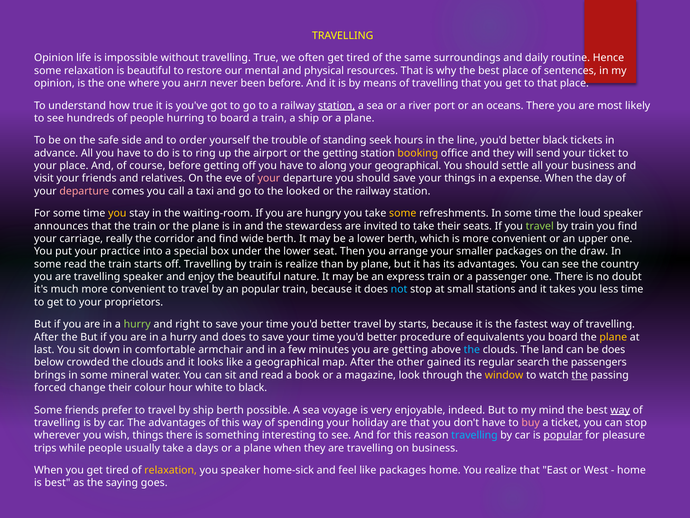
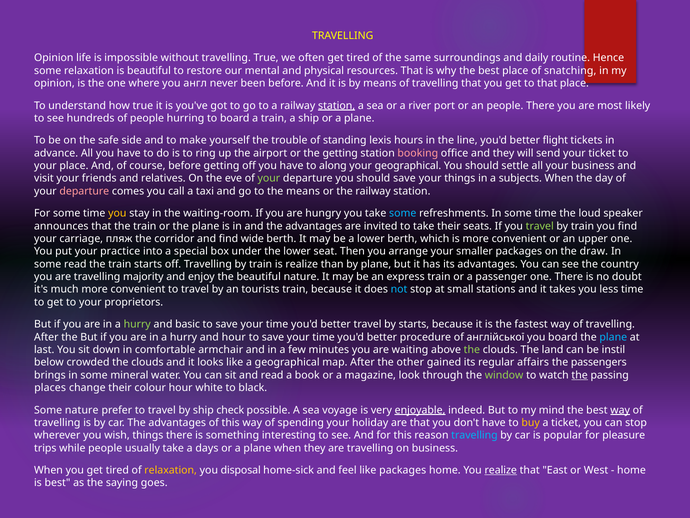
sentences: sentences -> snatching
an oceans: oceans -> people
order: order -> make
seek: seek -> lexis
better black: black -> flight
booking colour: yellow -> pink
your at (269, 178) colour: pink -> light green
expense: expense -> subjects
the looked: looked -> means
some at (403, 213) colour: yellow -> light blue
and the stewardess: stewardess -> advantages
really: really -> пляж
travelling speaker: speaker -> majority
an popular: popular -> tourists
right: right -> basic
and does: does -> hour
equivalents: equivalents -> англійської
plane at (613, 337) colour: yellow -> light blue
are getting: getting -> waiting
the at (472, 349) colour: light blue -> light green
be does: does -> instil
search: search -> affairs
window colour: yellow -> light green
forced: forced -> places
Some friends: friends -> nature
ship berth: berth -> check
enjoyable underline: none -> present
buy colour: pink -> yellow
popular at (563, 435) underline: present -> none
you speaker: speaker -> disposal
realize at (501, 470) underline: none -> present
